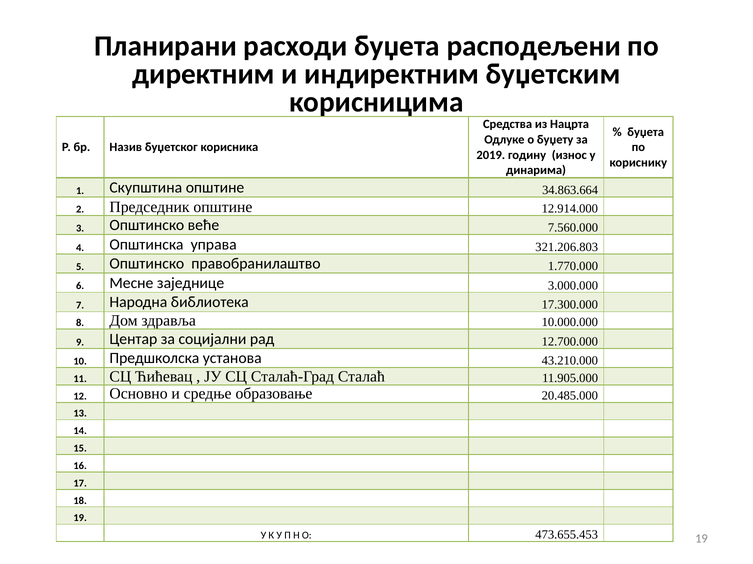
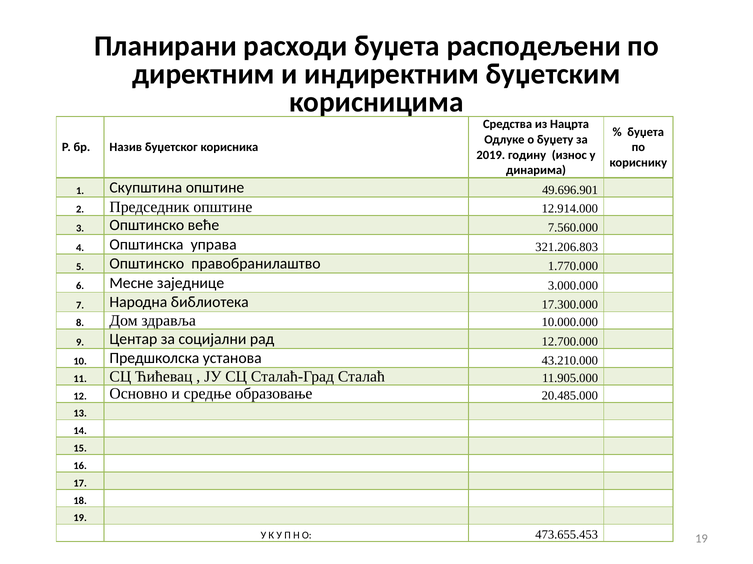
34.863.664: 34.863.664 -> 49.696.901
